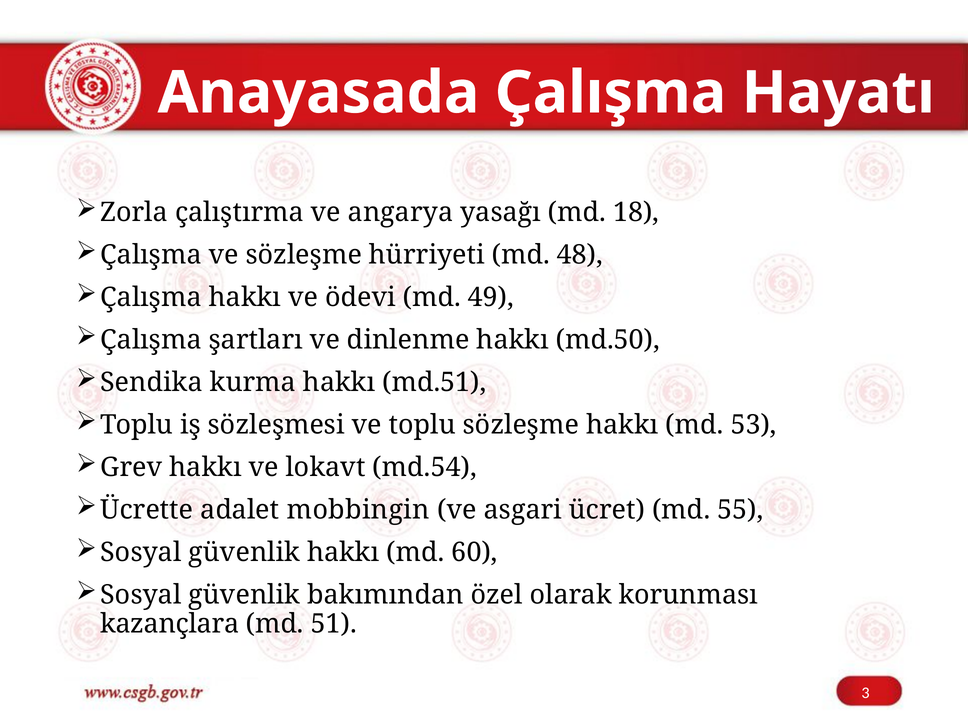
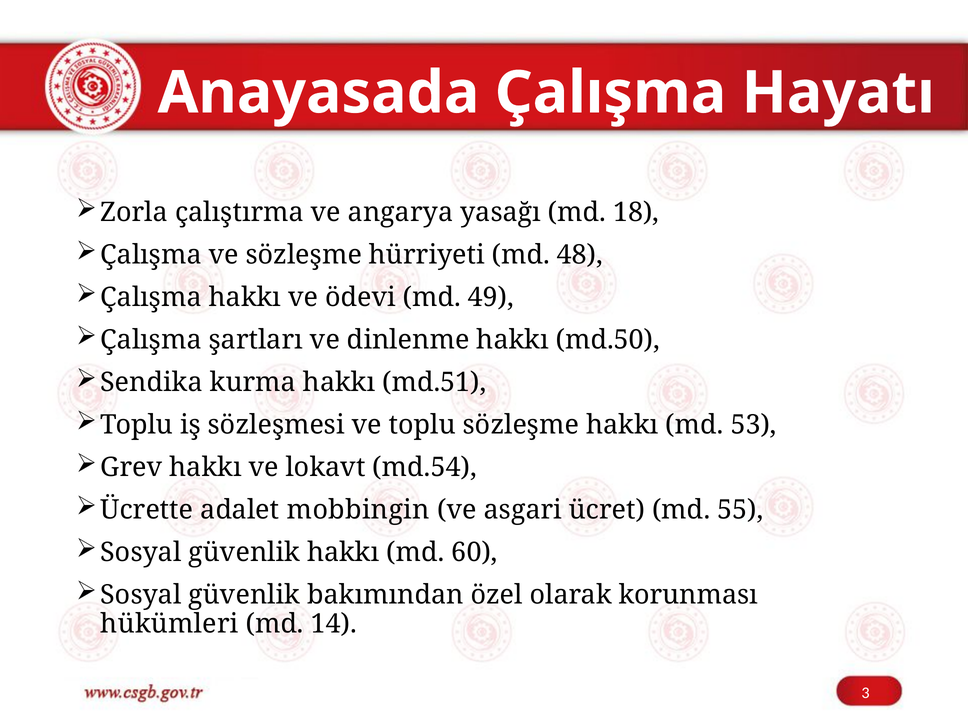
kazançlara: kazançlara -> hükümleri
51: 51 -> 14
